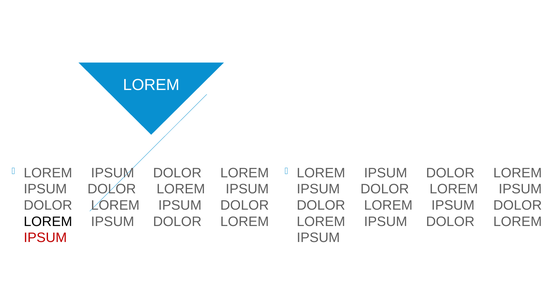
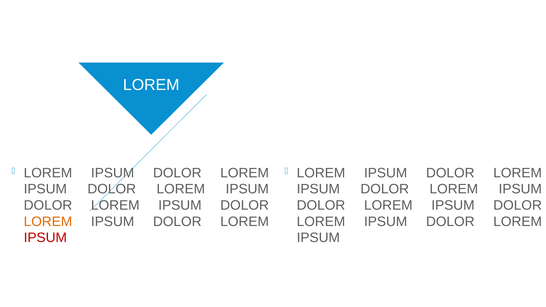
LOREM at (48, 222) colour: black -> orange
